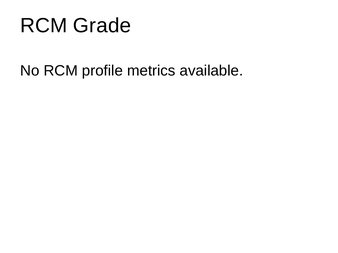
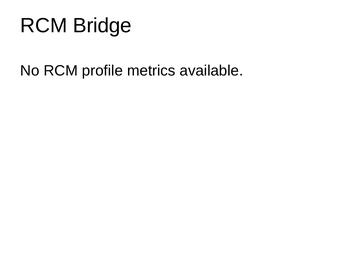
Grade: Grade -> Bridge
